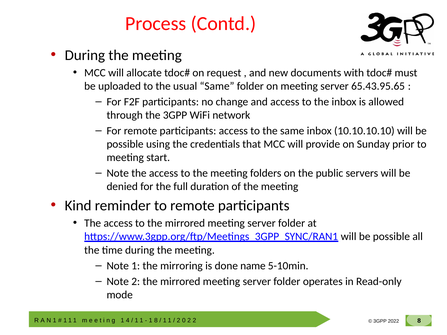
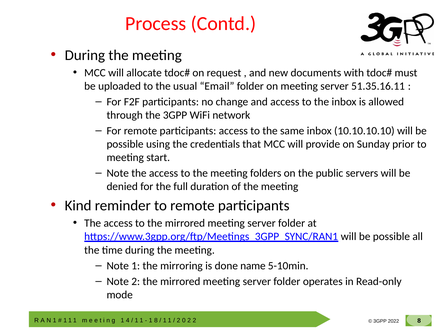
usual Same: Same -> Email
65.43.95.65: 65.43.95.65 -> 51.35.16.11
